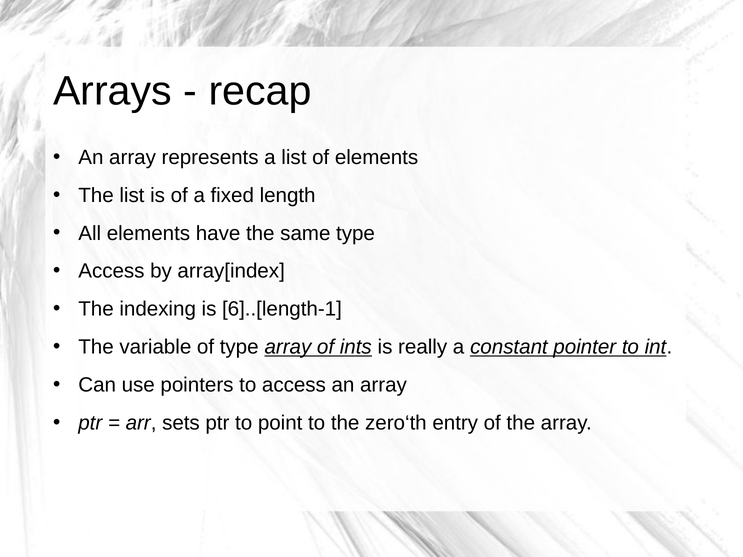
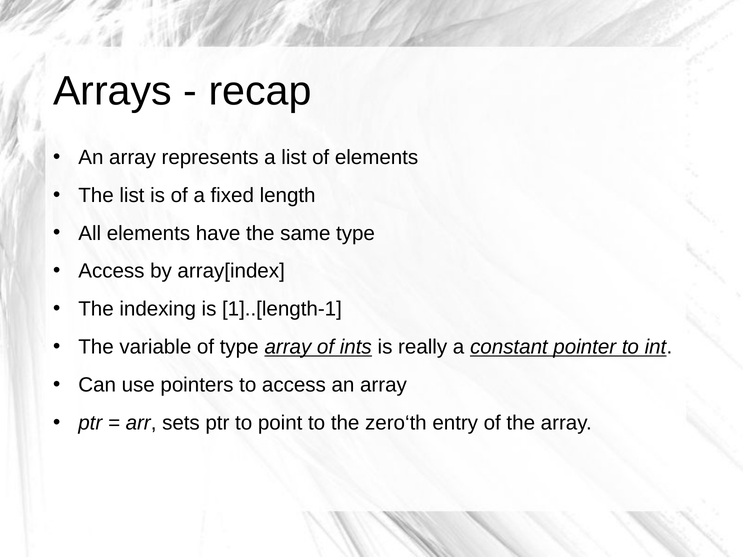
6]..[length-1: 6]..[length-1 -> 1]..[length-1
